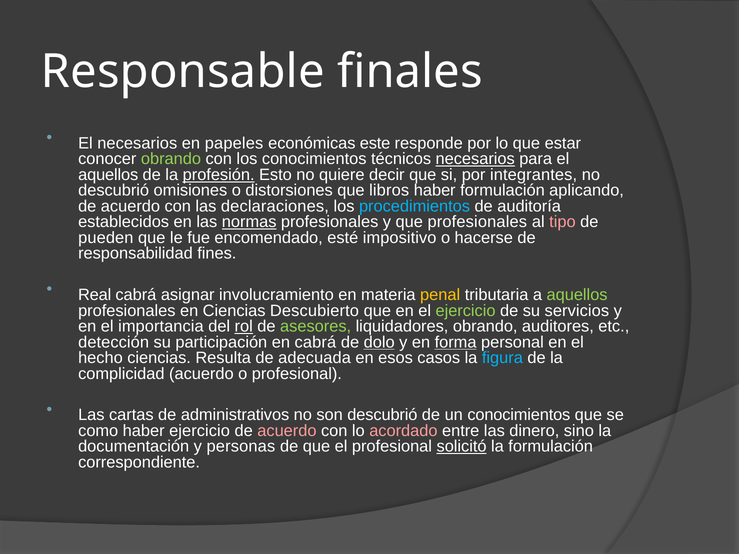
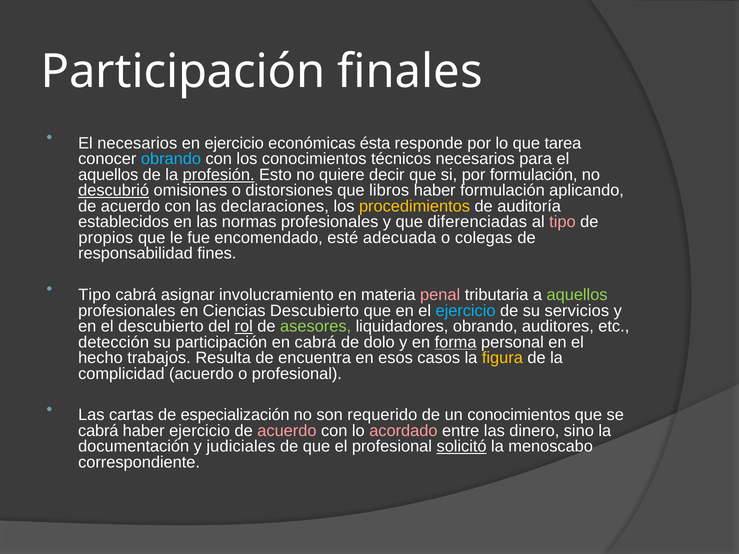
Responsable at (183, 72): Responsable -> Participación
en papeles: papeles -> ejercicio
este: este -> ésta
estar: estar -> tarea
obrando at (171, 159) colour: light green -> light blue
necesarios at (475, 159) underline: present -> none
por integrantes: integrantes -> formulación
descubrió at (114, 191) underline: none -> present
procedimientos colour: light blue -> yellow
normas underline: present -> none
que profesionales: profesionales -> diferenciadas
pueden: pueden -> propios
impositivo: impositivo -> adecuada
hacerse: hacerse -> colegas
Real at (95, 295): Real -> Tipo
penal colour: yellow -> pink
ejercicio at (466, 311) colour: light green -> light blue
el importancia: importancia -> descubierto
dolo underline: present -> none
hecho ciencias: ciencias -> trabajos
adecuada: adecuada -> encuentra
figura colour: light blue -> yellow
administrativos: administrativos -> especialización
son descubrió: descubrió -> requerido
como at (98, 431): como -> cabrá
personas: personas -> judiciales
la formulación: formulación -> menoscabo
